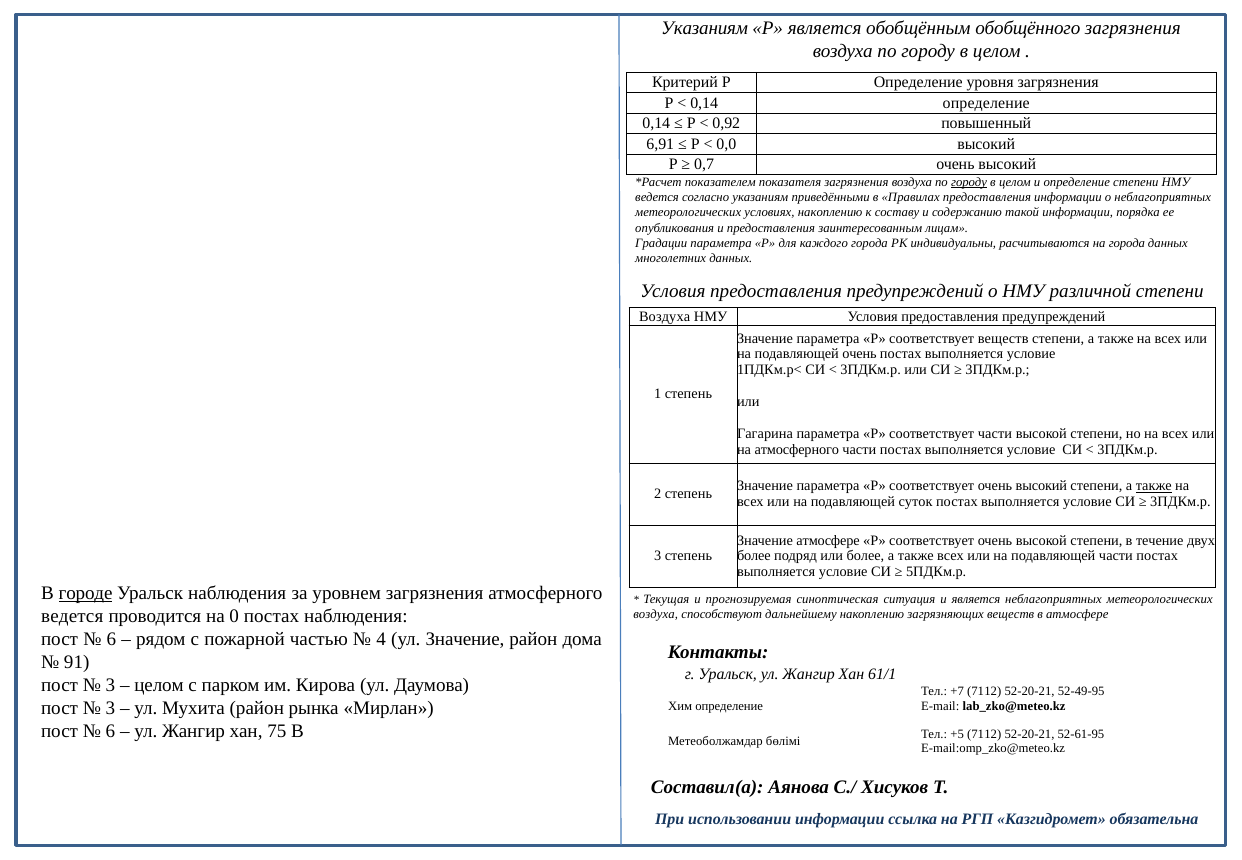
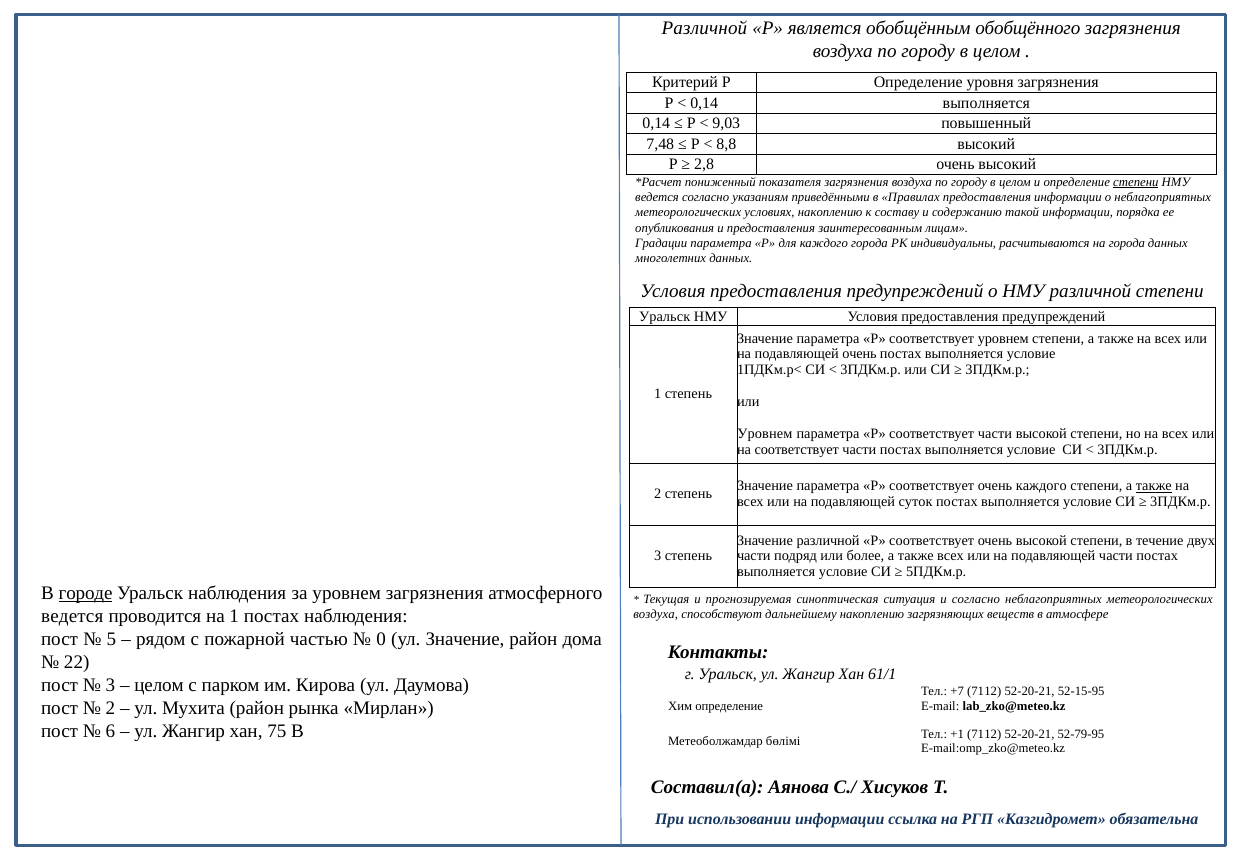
Указаниям at (705, 28): Указаниям -> Различной
0,14 определение: определение -> выполняется
0,92: 0,92 -> 9,03
6,91: 6,91 -> 7,48
0,0: 0,0 -> 8,8
0,7: 0,7 -> 2,8
показателем: показателем -> пониженный
городу at (969, 182) underline: present -> none
степени at (1136, 182) underline: none -> present
Воздуха at (665, 316): Воздуха -> Уральск
соответствует веществ: веществ -> уровнем
Гагарина at (765, 434): Гагарина -> Уровнем
на атмосферного: атмосферного -> соответствует
соответствует очень высокий: высокий -> каждого
Значение атмосфере: атмосфере -> различной
более at (754, 556): более -> части
и является: является -> согласно
на 0: 0 -> 1
6 at (111, 639): 6 -> 5
4: 4 -> 0
91: 91 -> 22
52-49-95: 52-49-95 -> 52-15-95
3 at (110, 708): 3 -> 2
+5: +5 -> +1
52-61-95: 52-61-95 -> 52-79-95
